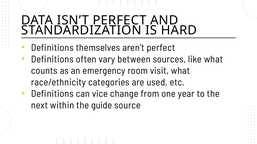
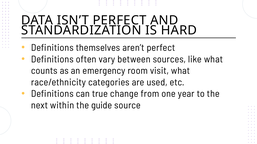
vice: vice -> true
